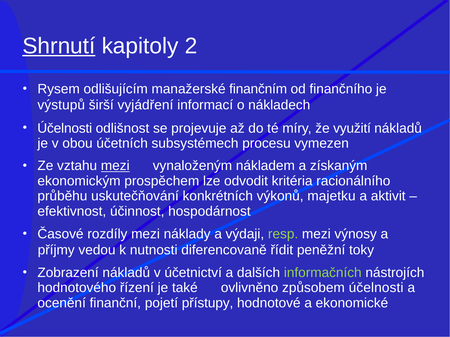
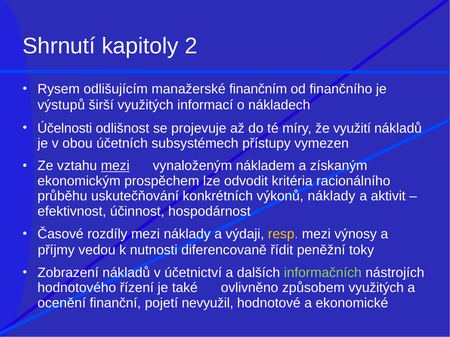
Shrnutí underline: present -> none
širší vyjádření: vyjádření -> využitých
procesu: procesu -> přístupy
výkonů majetku: majetku -> náklady
resp colour: light green -> yellow
způsobem účelnosti: účelnosti -> využitých
přístupy: přístupy -> nevyužil
